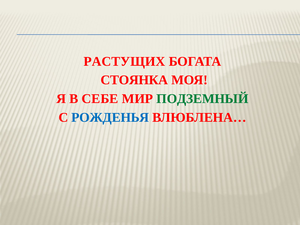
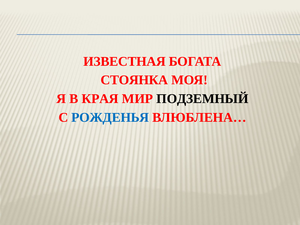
РАСТУЩИХ: РАСТУЩИХ -> ИЗВЕСТНАЯ
СЕБЕ: СЕБЕ -> КРАЯ
ПОДЗЕМНЫЙ colour: green -> black
